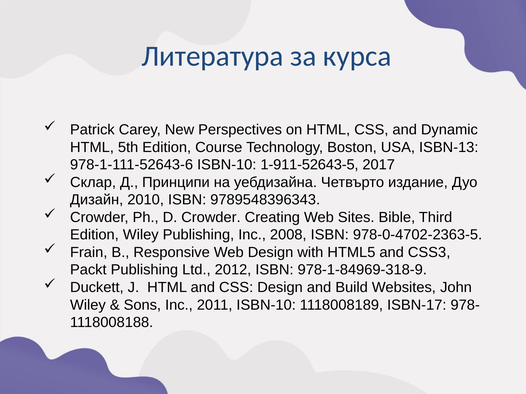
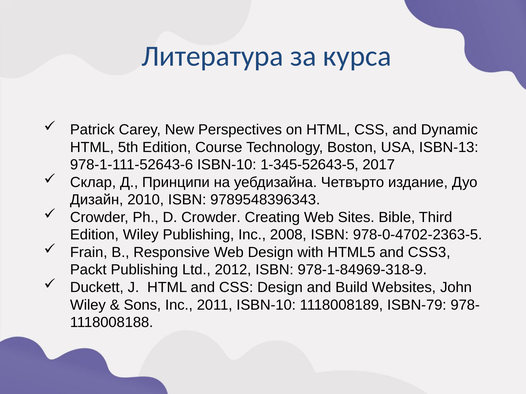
1-911-52643-5: 1-911-52643-5 -> 1-345-52643-5
ISBN-17: ISBN-17 -> ISBN-79
